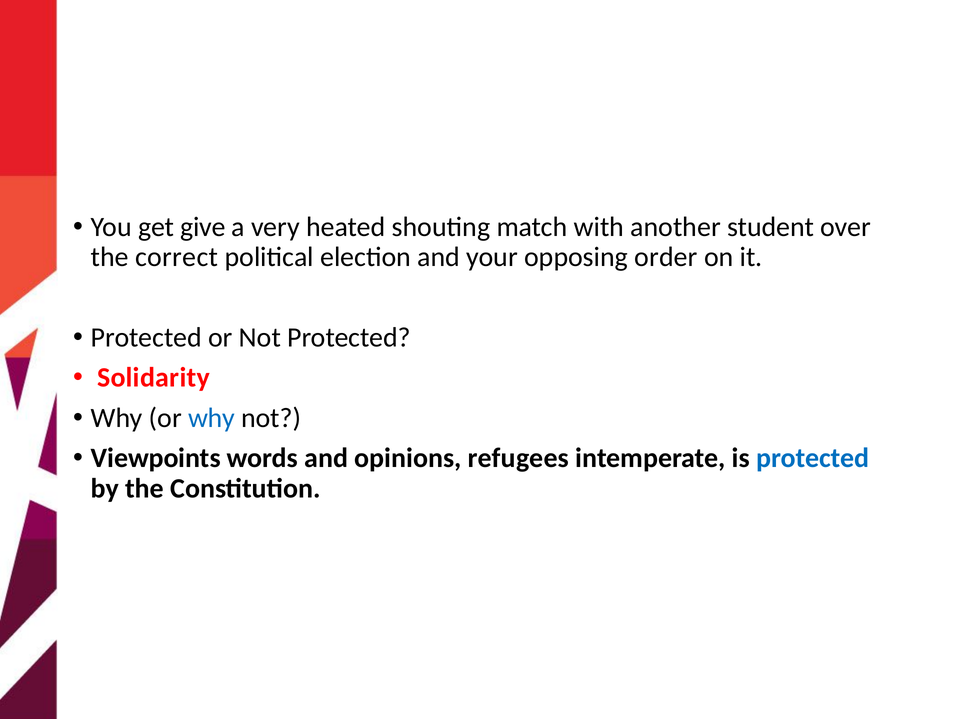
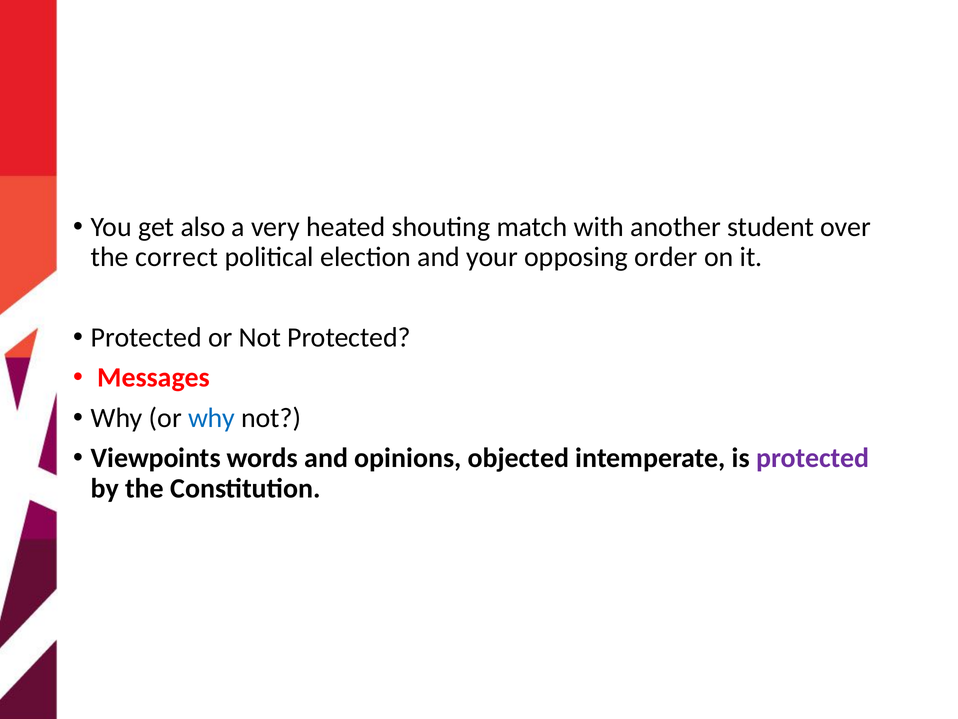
give: give -> also
Solidarity: Solidarity -> Messages
refugees: refugees -> objected
protected at (813, 458) colour: blue -> purple
